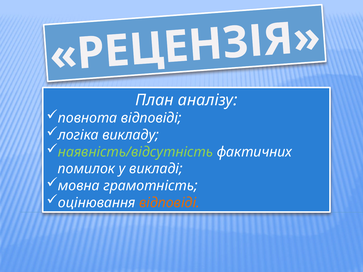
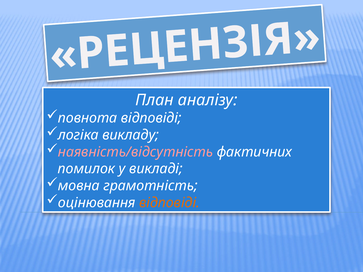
наявність/відсутність colour: light green -> pink
